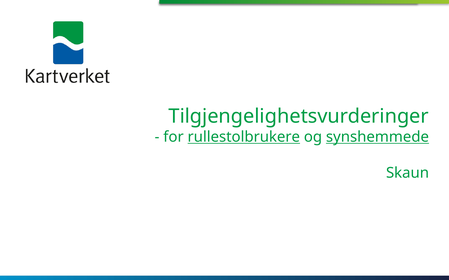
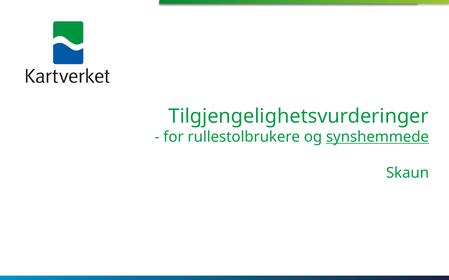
rullestolbrukere underline: present -> none
